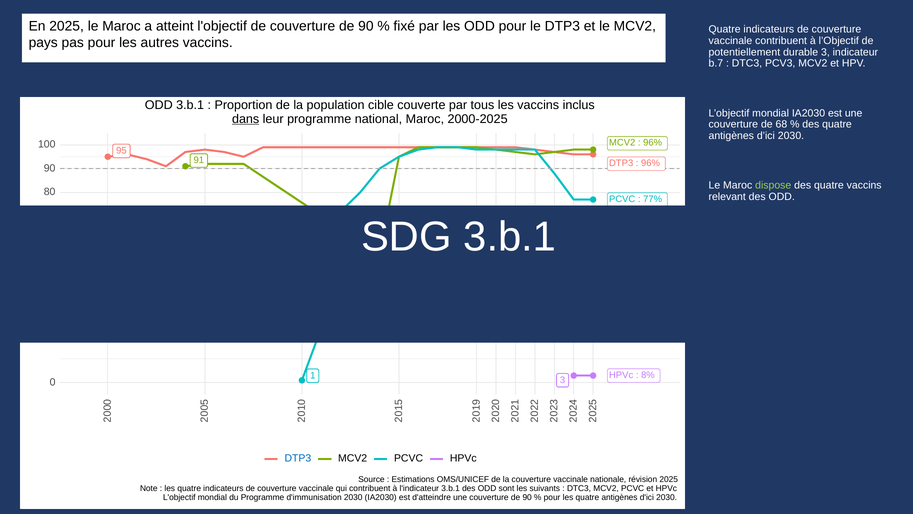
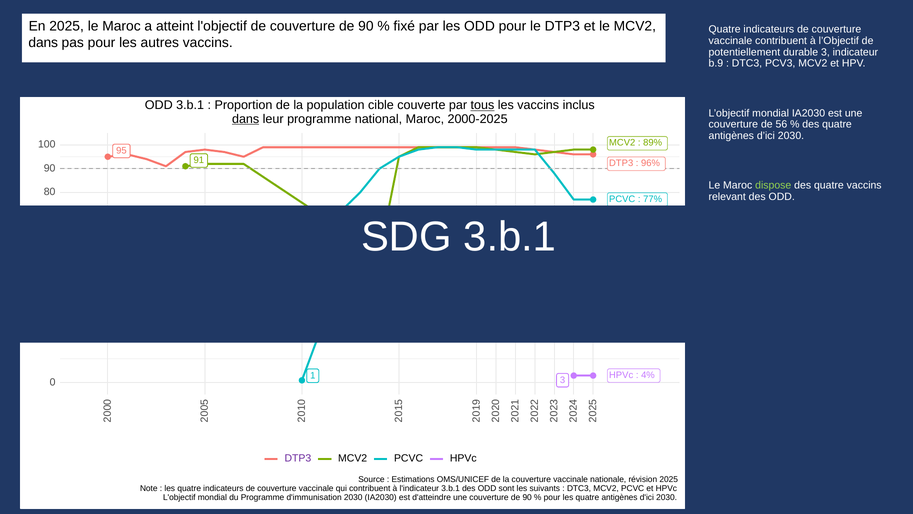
pays at (43, 43): pays -> dans
b.7: b.7 -> b.9
tous underline: none -> present
68: 68 -> 56
96% at (653, 143): 96% -> 89%
8%: 8% -> 4%
DTP3 at (298, 458) colour: blue -> purple
